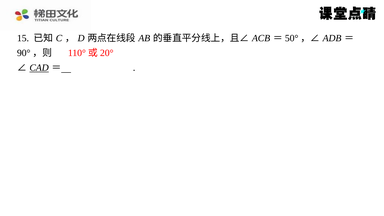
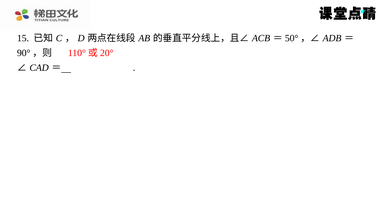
CAD underline: present -> none
